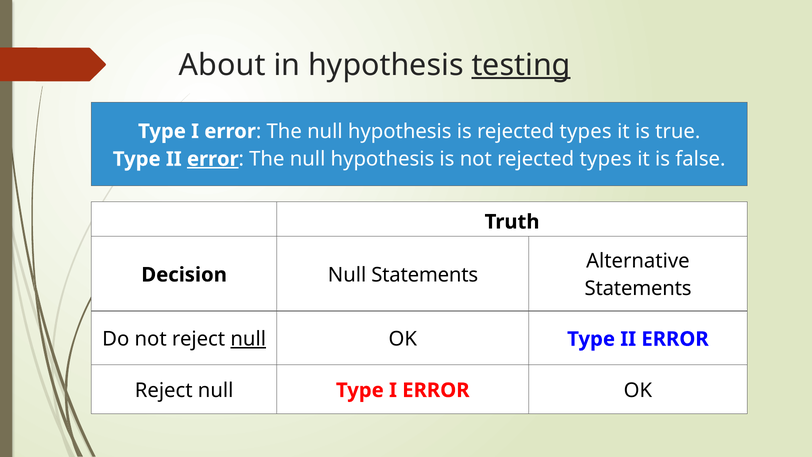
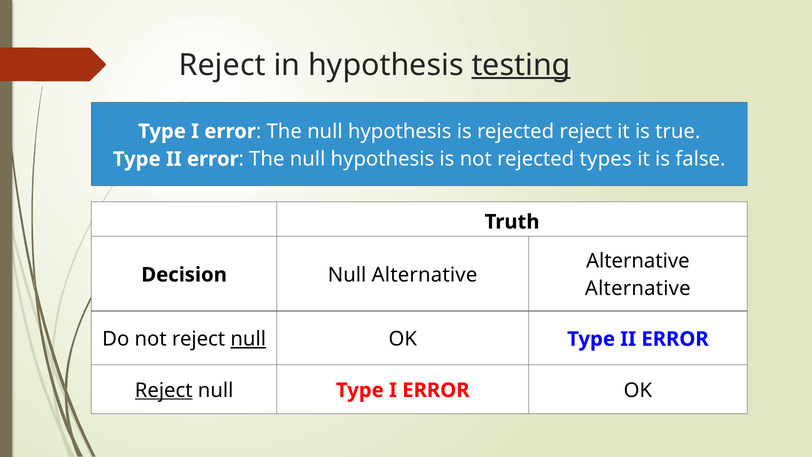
About at (222, 65): About -> Reject
is rejected types: types -> reject
error at (213, 159) underline: present -> none
Null Statements: Statements -> Alternative
Statements at (638, 289): Statements -> Alternative
Reject at (164, 390) underline: none -> present
